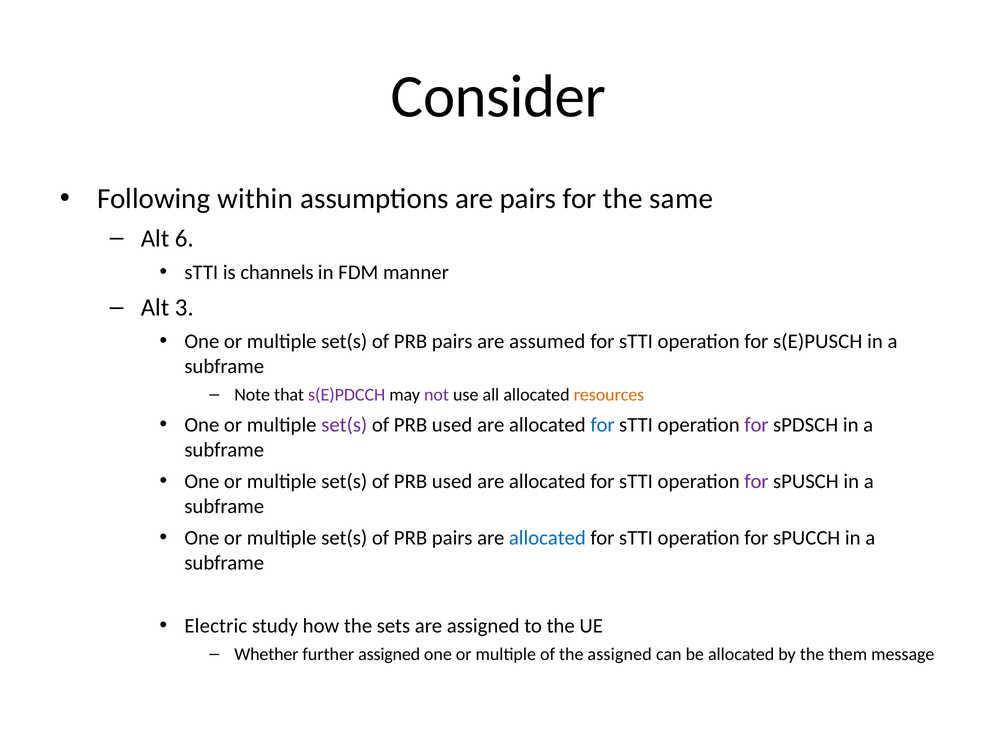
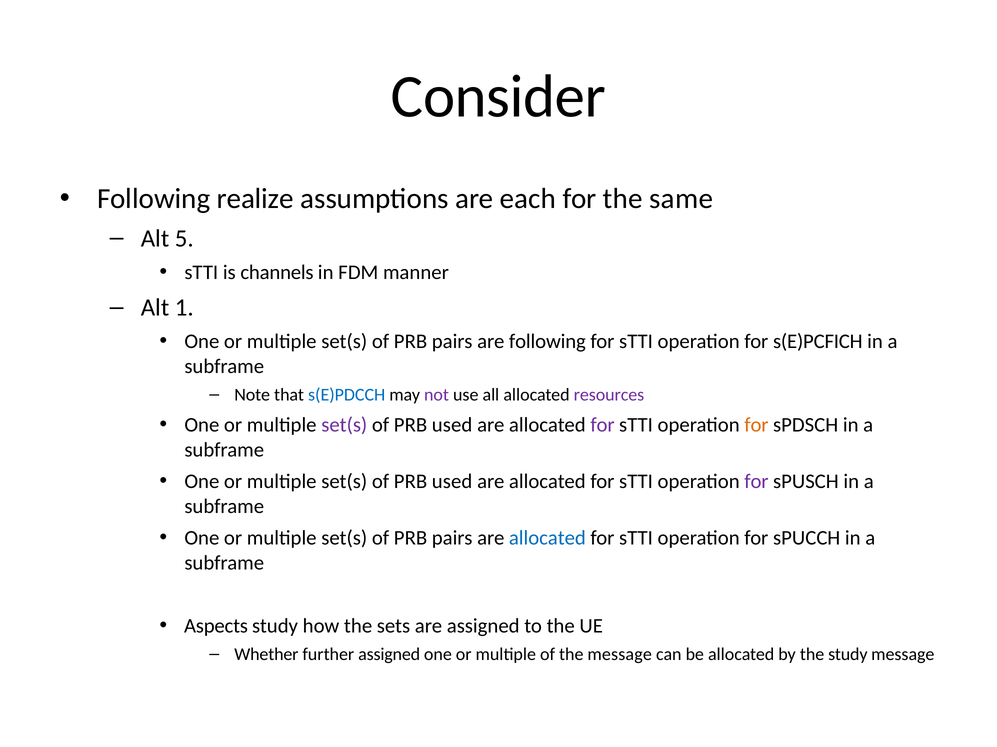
within: within -> realize
are pairs: pairs -> each
6: 6 -> 5
3: 3 -> 1
are assumed: assumed -> following
s(E)PUSCH: s(E)PUSCH -> s(E)PCFICH
s(E)PDCCH colour: purple -> blue
resources colour: orange -> purple
for at (603, 425) colour: blue -> purple
for at (756, 425) colour: purple -> orange
Electric: Electric -> Aspects
the assigned: assigned -> message
the them: them -> study
